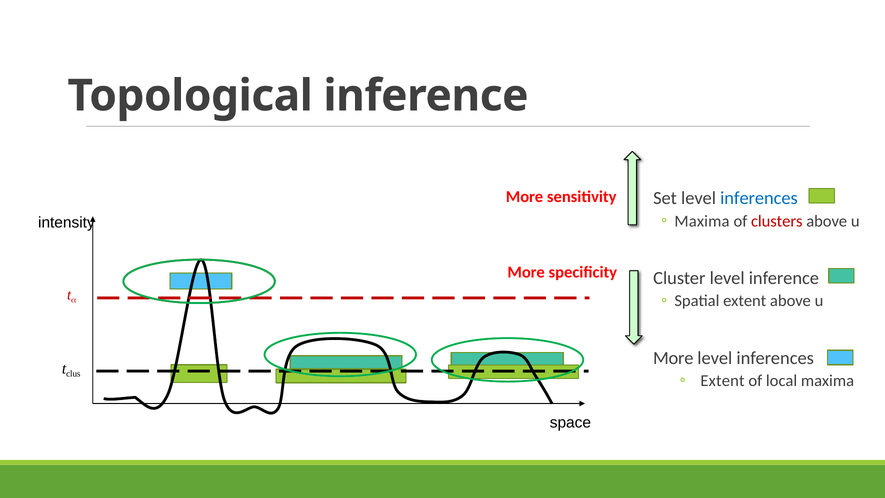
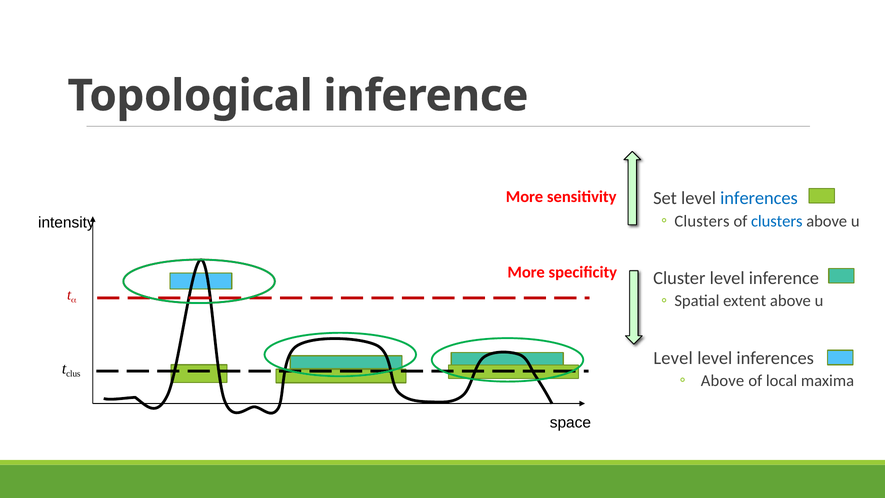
Maxima at (702, 221): Maxima -> Clusters
clusters at (777, 221) colour: red -> blue
More at (673, 358): More -> Level
Extent at (723, 380): Extent -> Above
